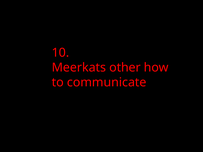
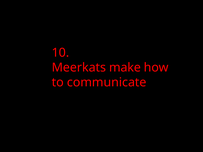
other: other -> make
